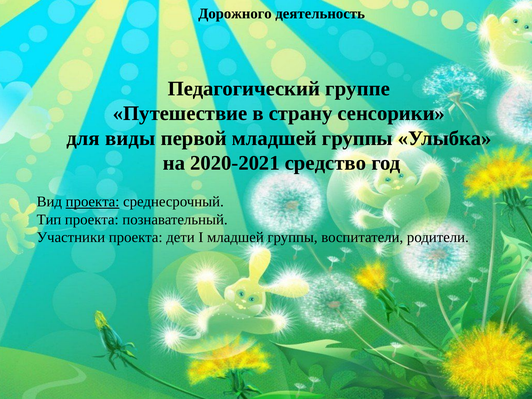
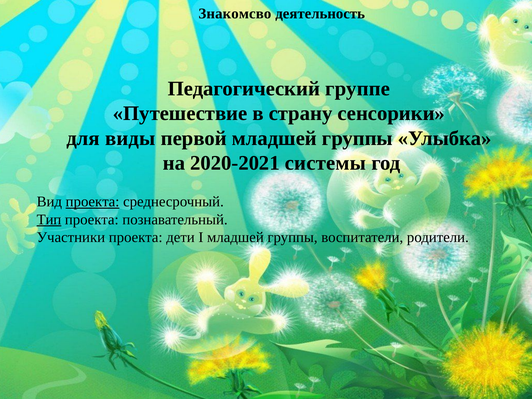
Дорожного: Дорожного -> Знакомсво
средство: средство -> системы
Тип underline: none -> present
